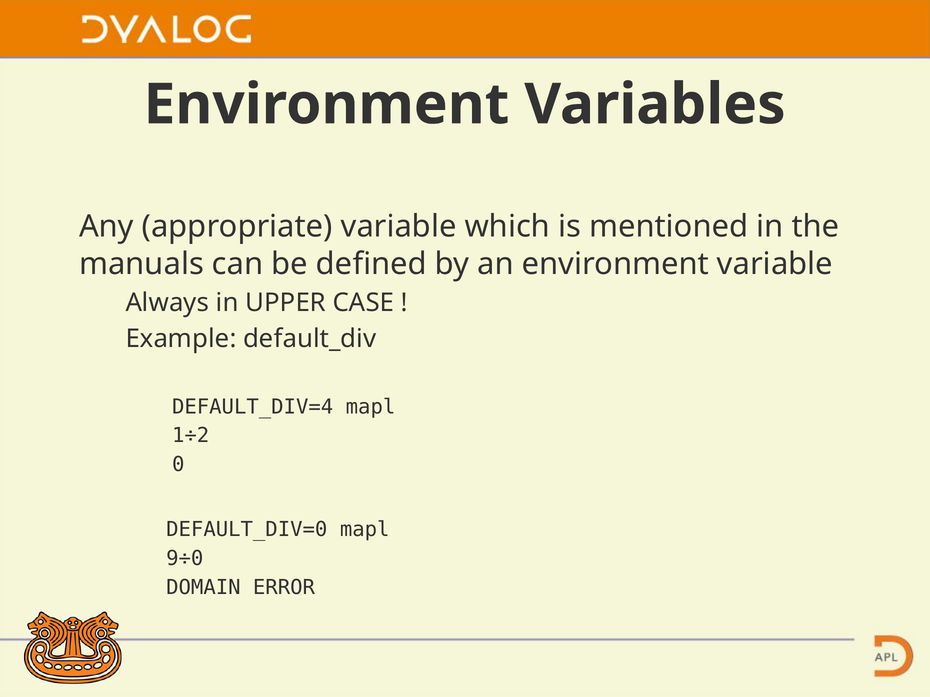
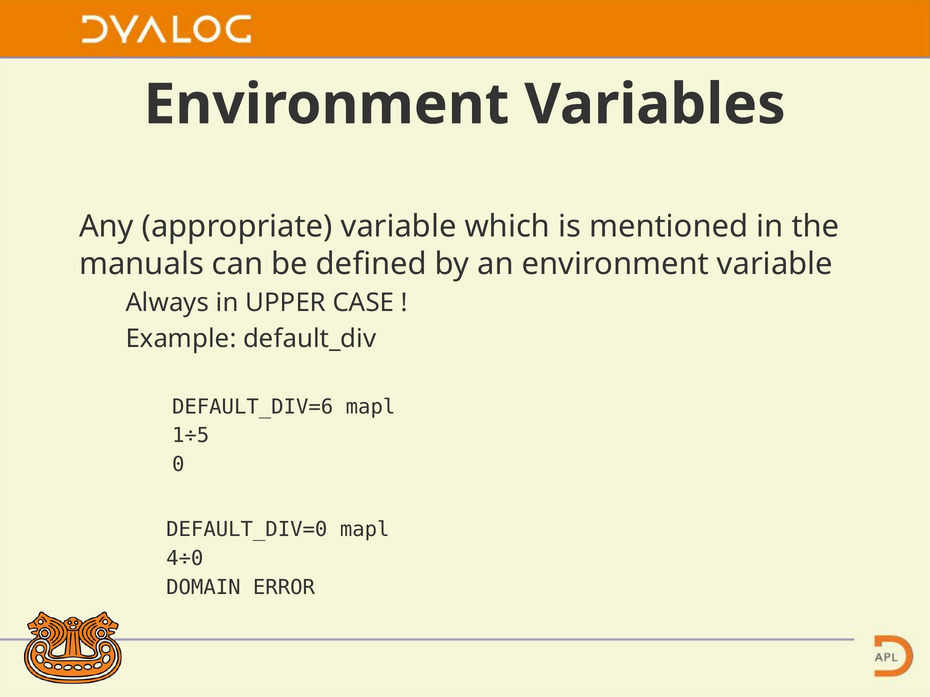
DEFAULT_DIV=4: DEFAULT_DIV=4 -> DEFAULT_DIV=6
1÷2: 1÷2 -> 1÷5
9÷0: 9÷0 -> 4÷0
